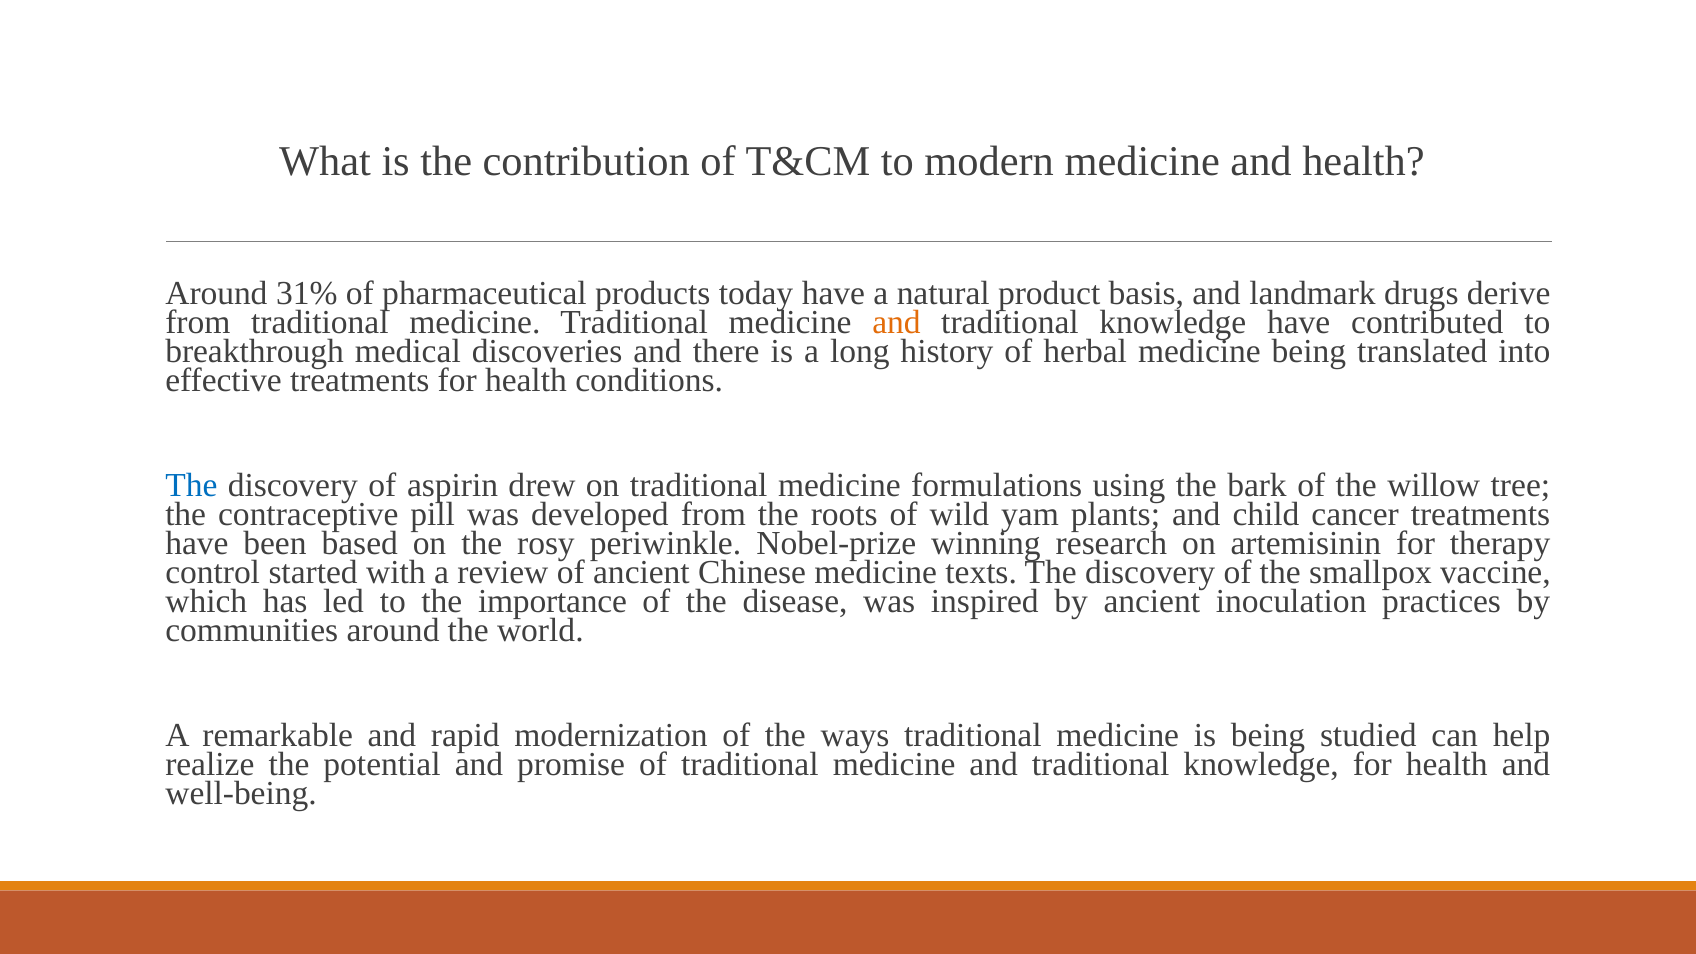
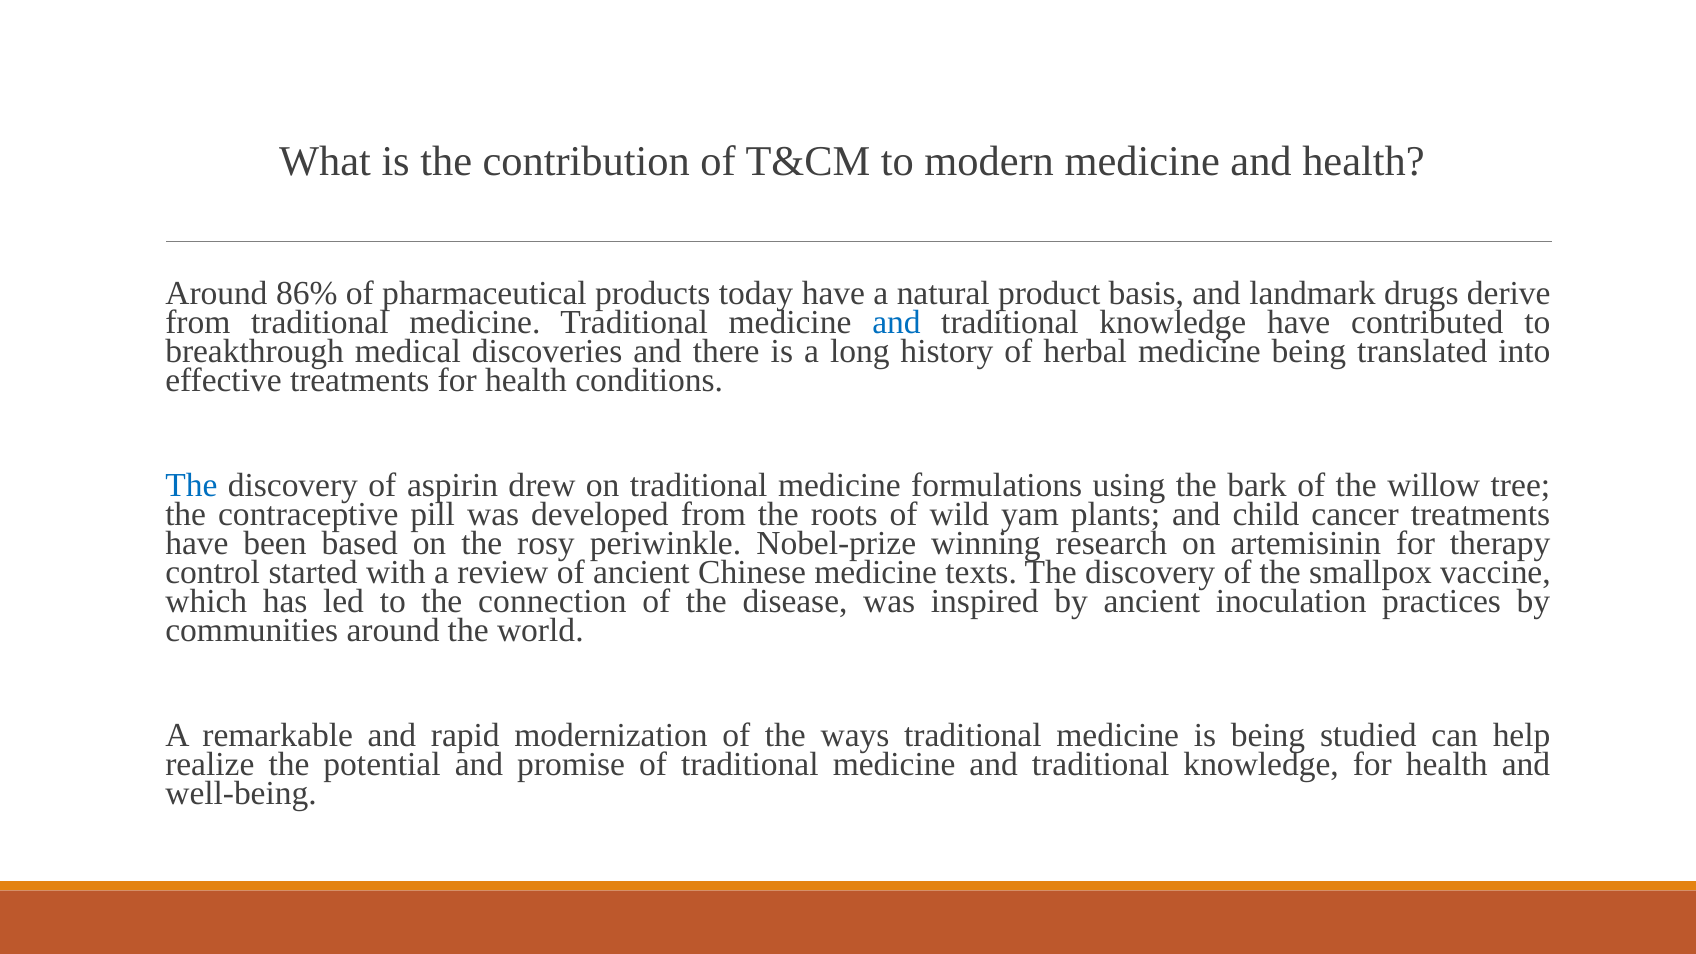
31%: 31% -> 86%
and at (896, 323) colour: orange -> blue
importance: importance -> connection
